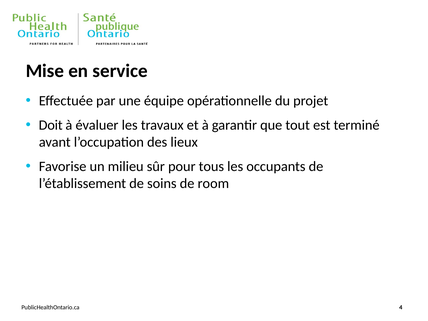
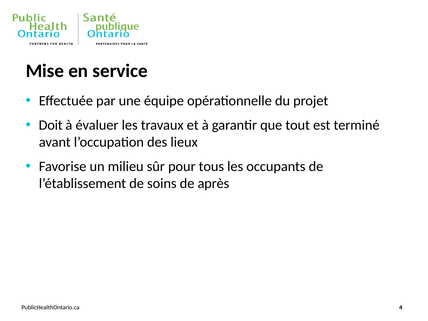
room: room -> après
